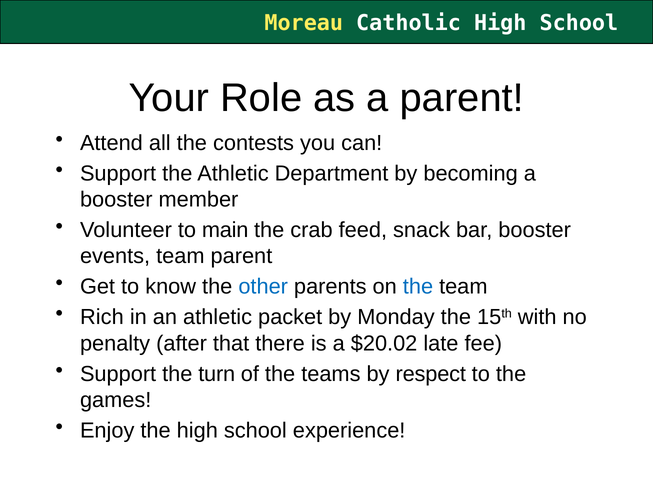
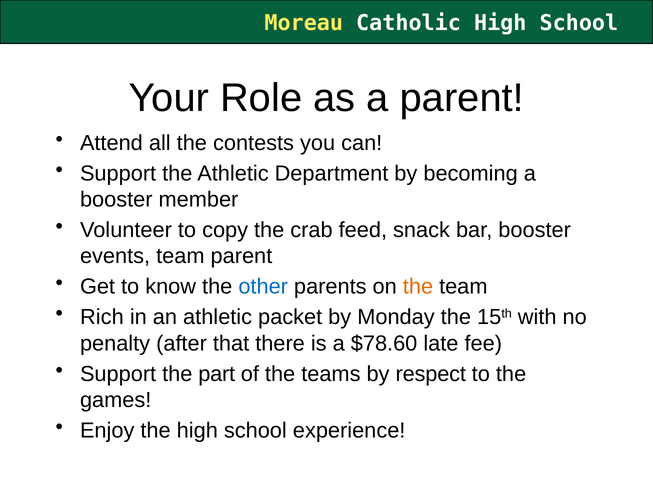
main: main -> copy
the at (418, 287) colour: blue -> orange
$20.02: $20.02 -> $78.60
turn: turn -> part
